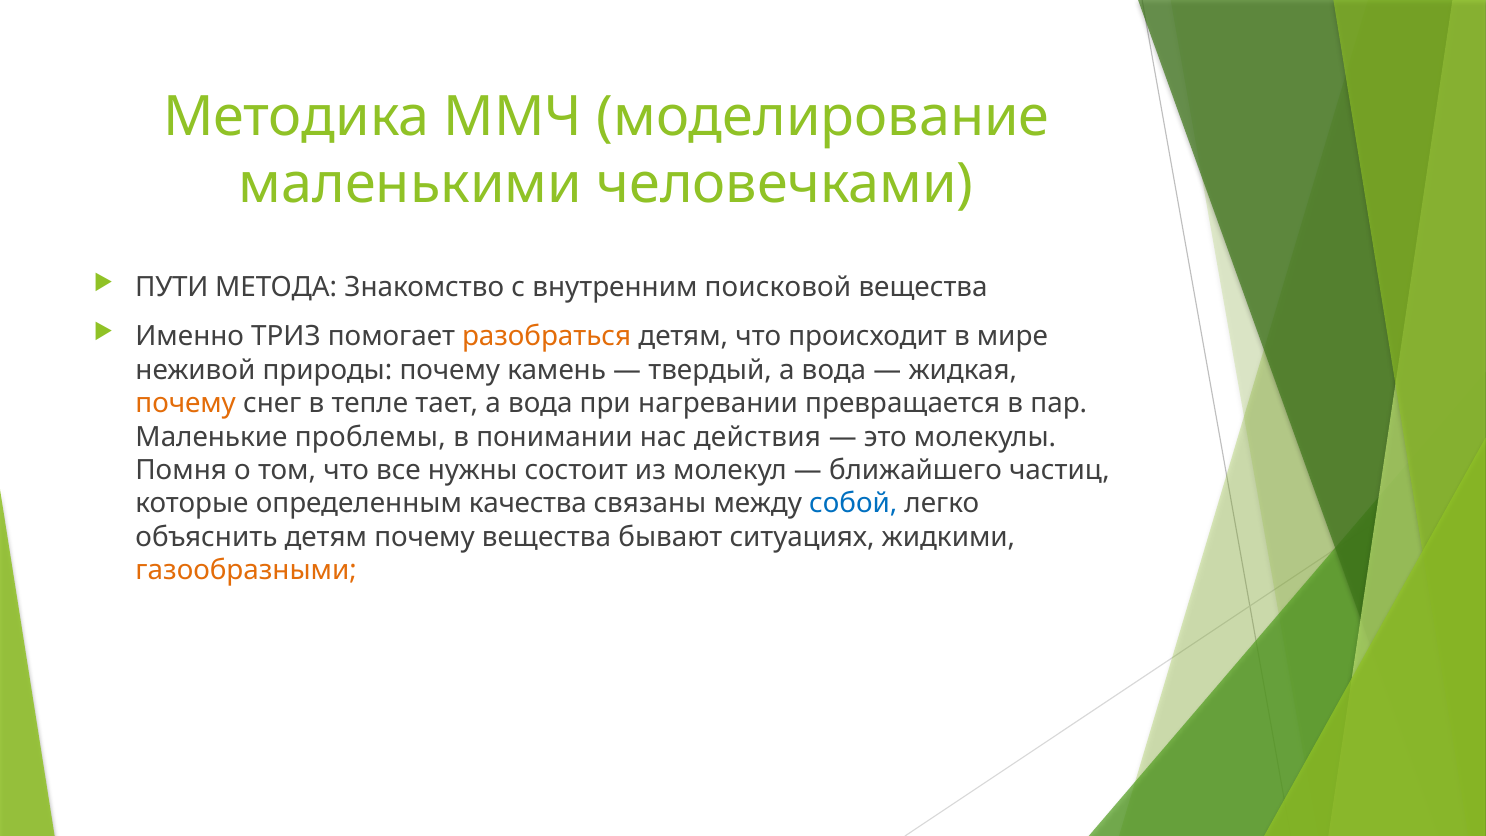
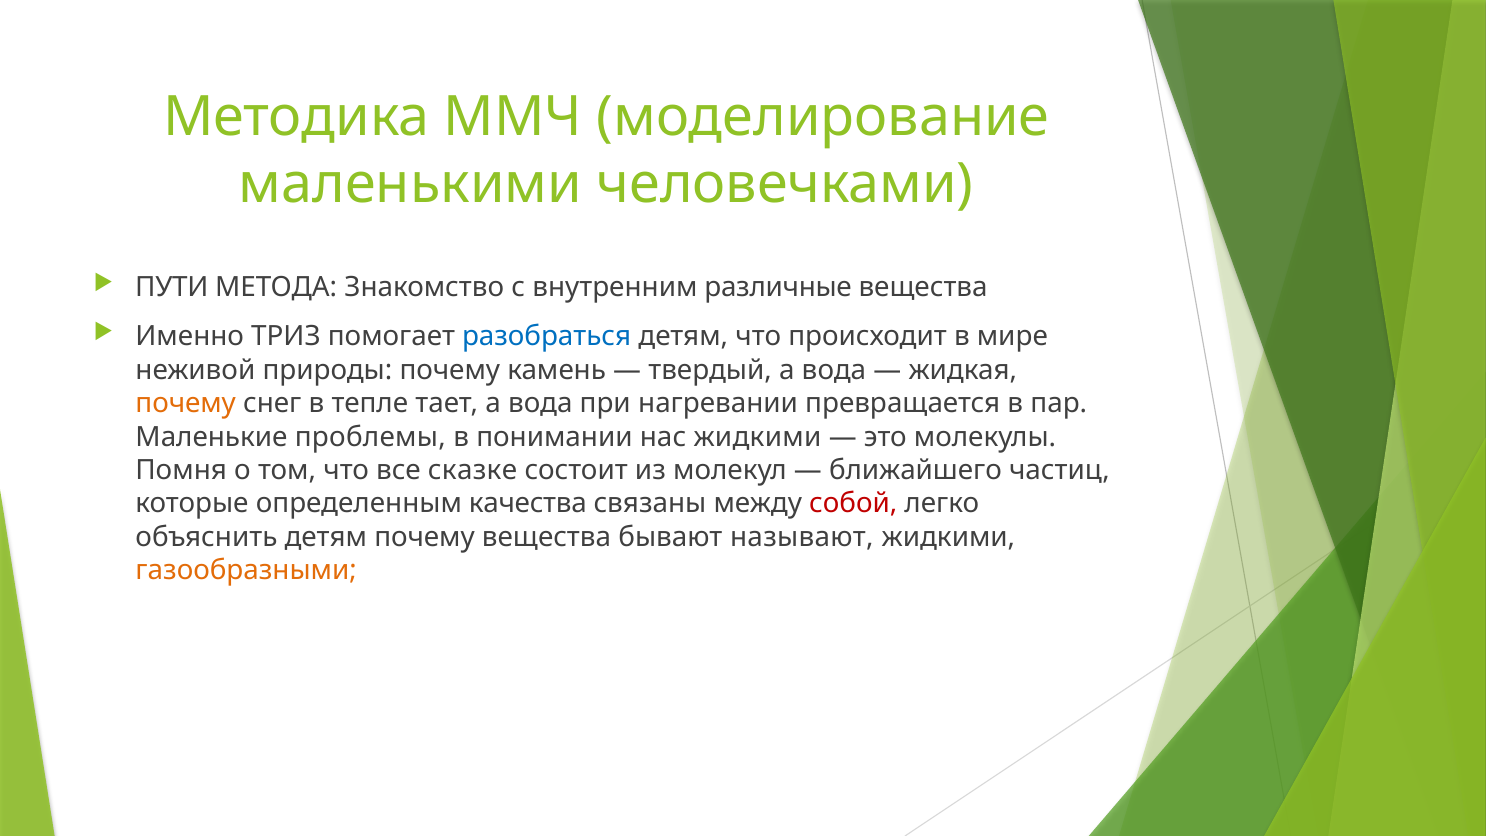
поисковой: поисковой -> различные
разобраться colour: orange -> blue
нас действия: действия -> жидкими
нужны: нужны -> сказке
собой colour: blue -> red
ситуациях: ситуациях -> называют
